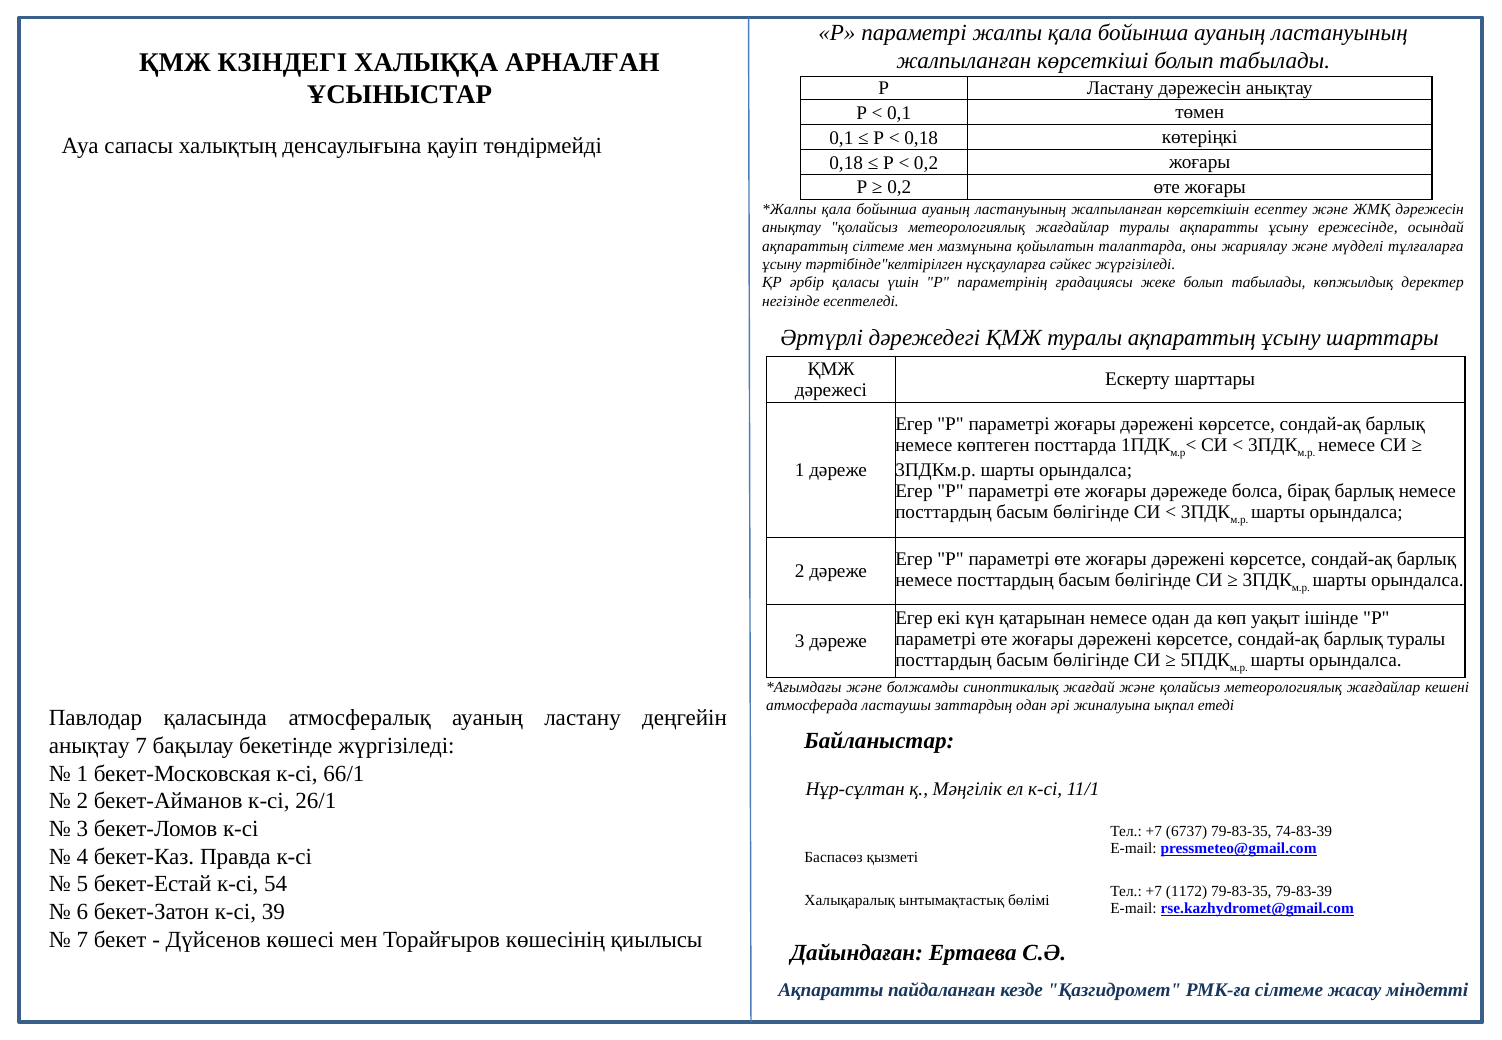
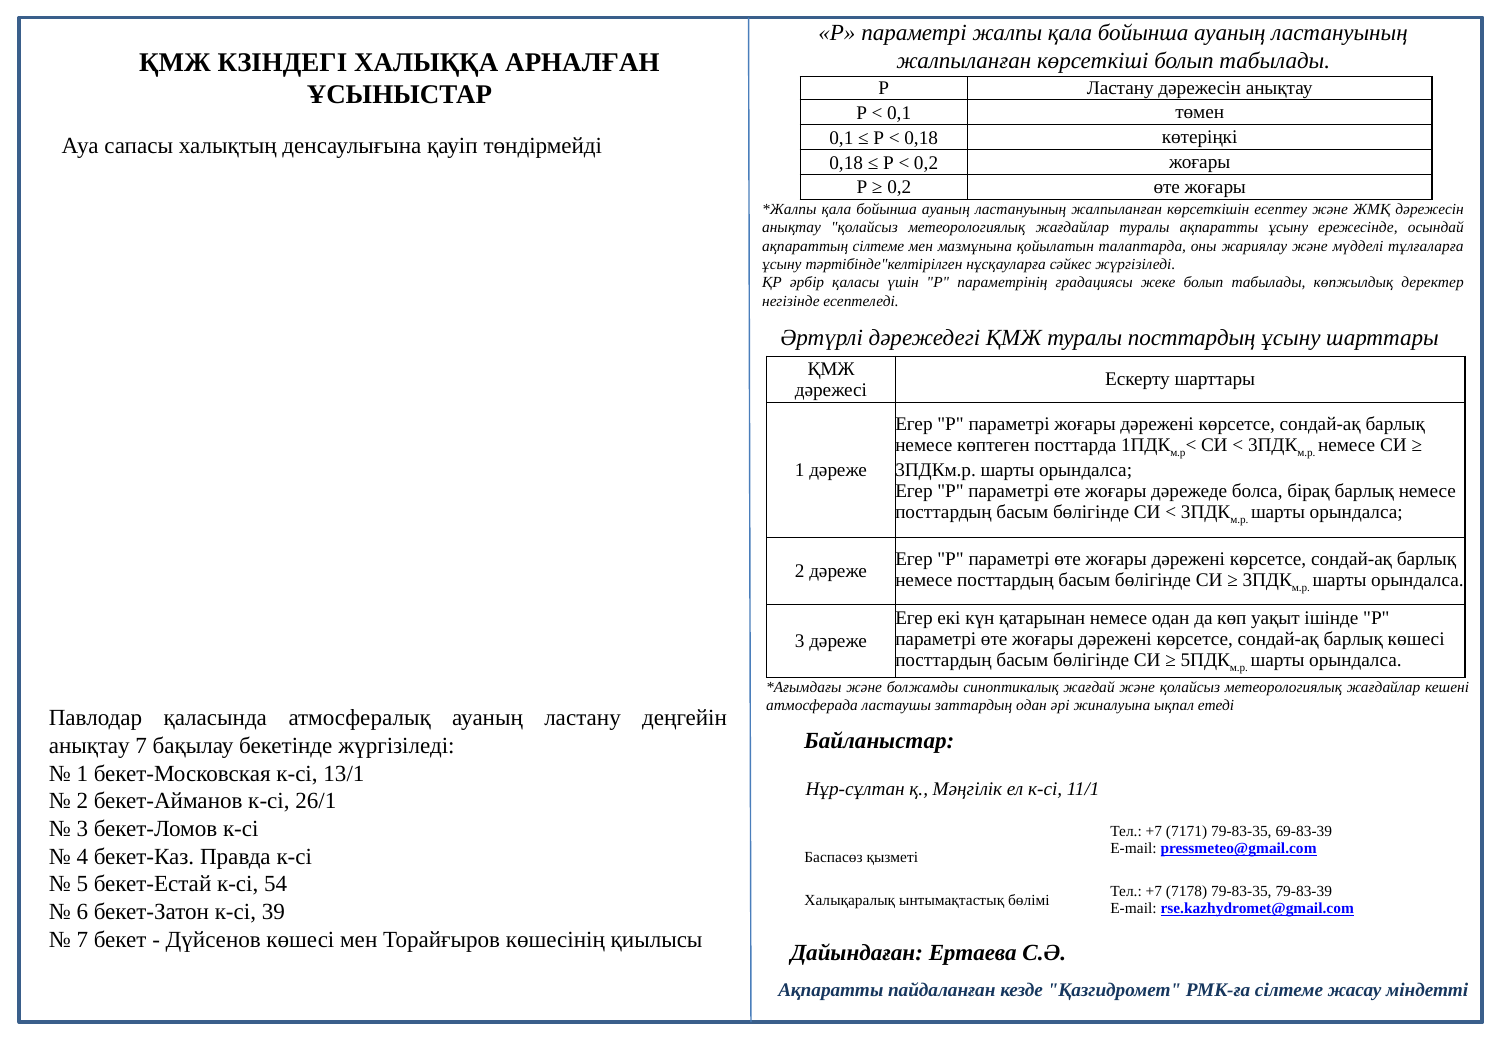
туралы ақпараттың: ақпараттың -> посттардың
барлық туралы: туралы -> көшесі
66/1: 66/1 -> 13/1
6737: 6737 -> 7171
74-83-39: 74-83-39 -> 69-83-39
1172: 1172 -> 7178
